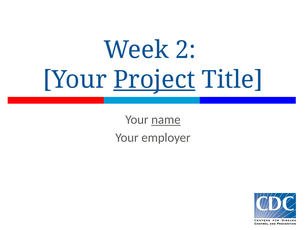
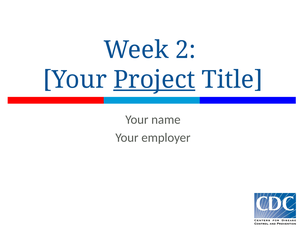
name underline: present -> none
